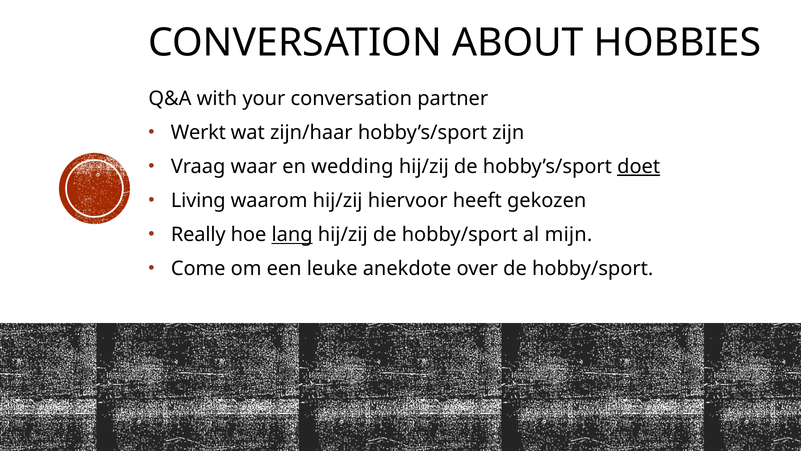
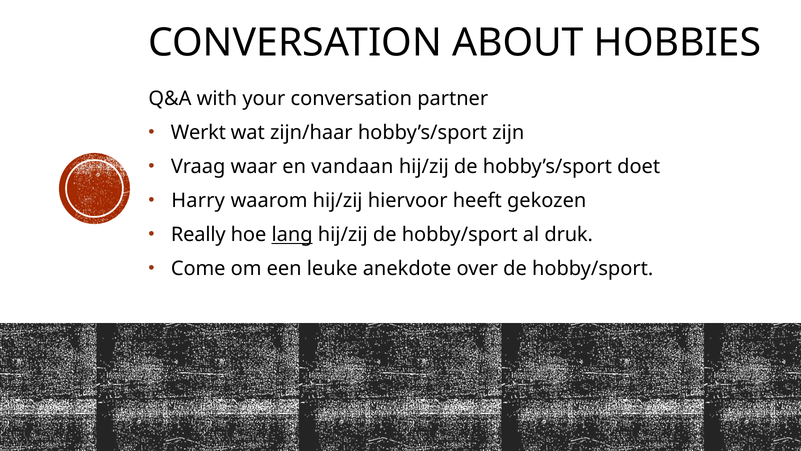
wedding: wedding -> vandaan
doet underline: present -> none
Living: Living -> Harry
mijn: mijn -> druk
